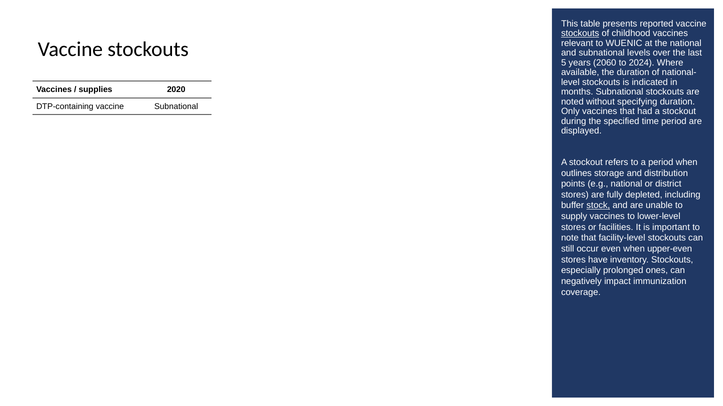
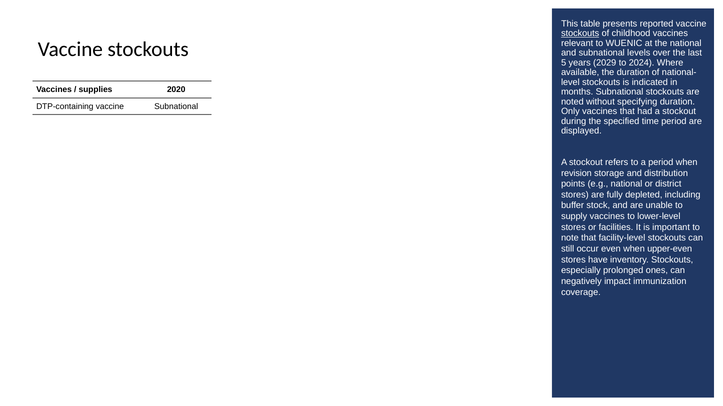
2060: 2060 -> 2029
outlines: outlines -> revision
stock underline: present -> none
